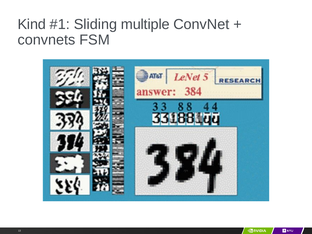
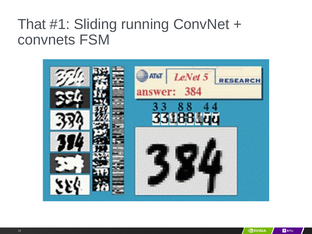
Kind: Kind -> That
multiple: multiple -> running
